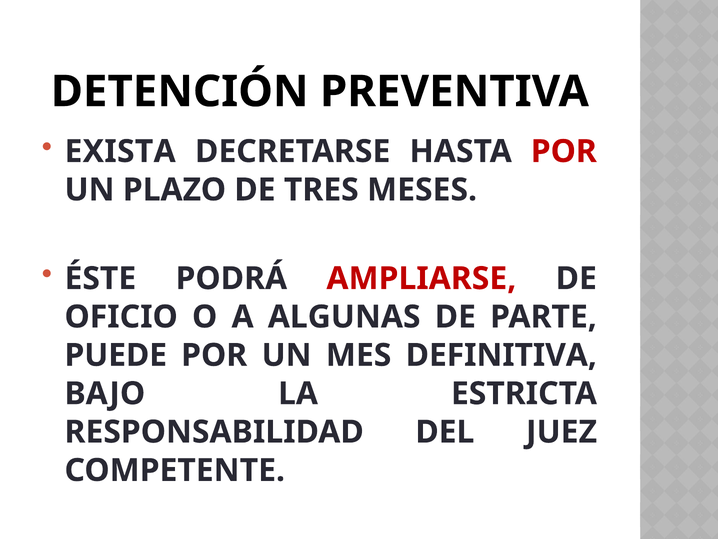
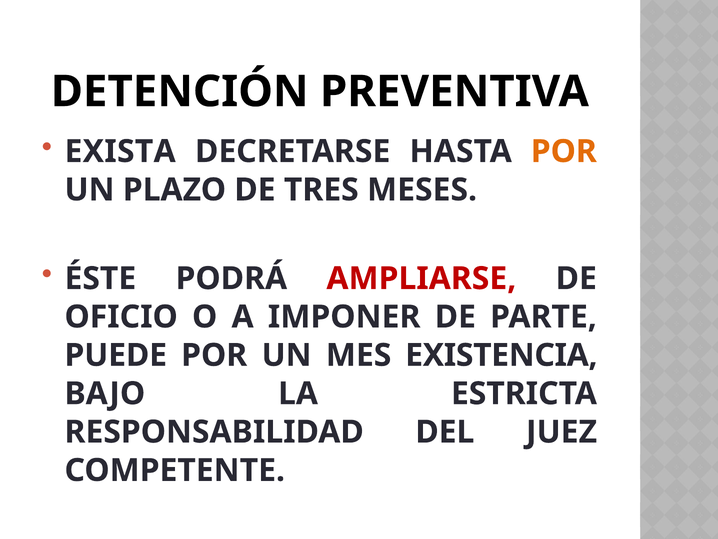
POR at (564, 151) colour: red -> orange
ALGUNAS: ALGUNAS -> IMPONER
DEFINITIVA: DEFINITIVA -> EXISTENCIA
